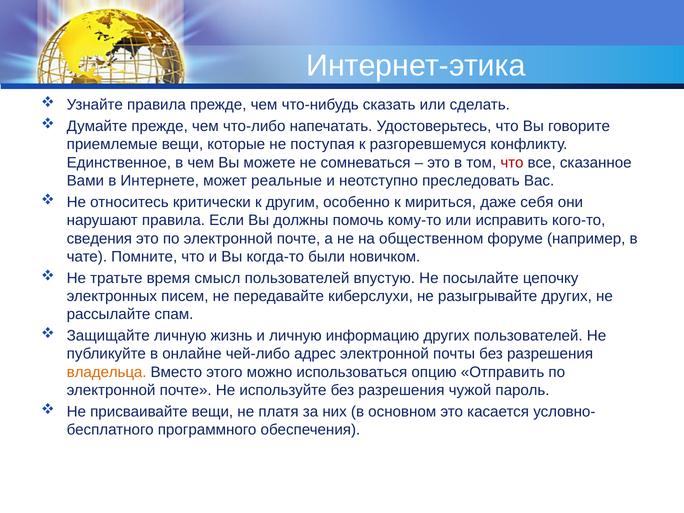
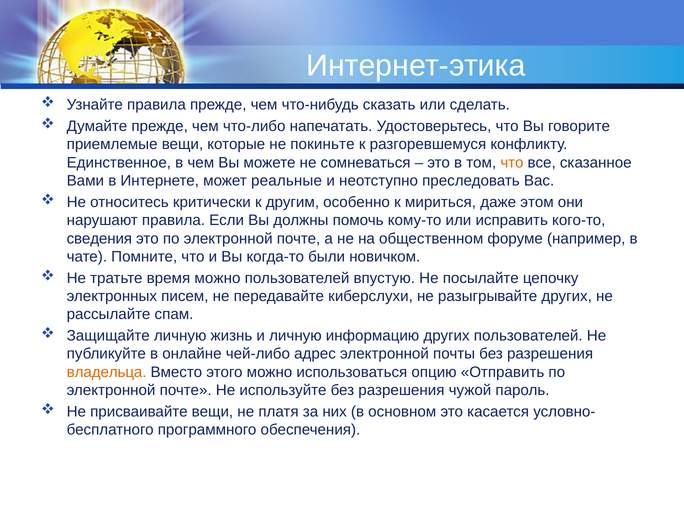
поступая: поступая -> покиньте
что at (512, 163) colour: red -> orange
себя: себя -> этом
время смысл: смысл -> можно
